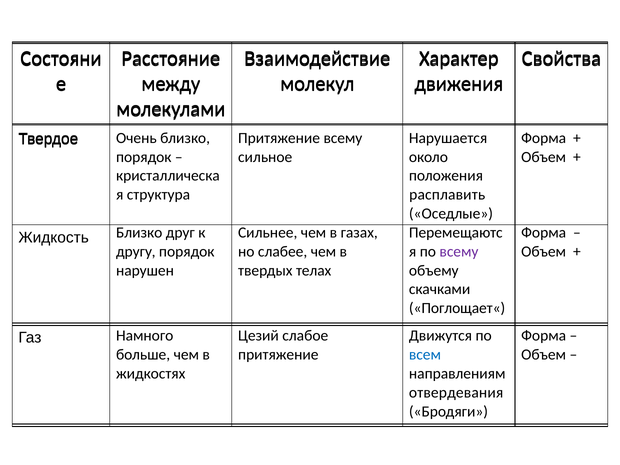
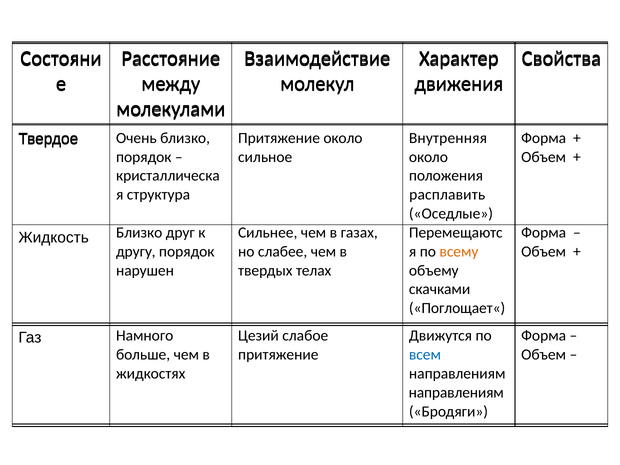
Притяжение всему: всему -> около
Нарушается: Нарушается -> Внутренняя
всему at (459, 252) colour: purple -> orange
отвердевания at (456, 393): отвердевания -> направлениям
